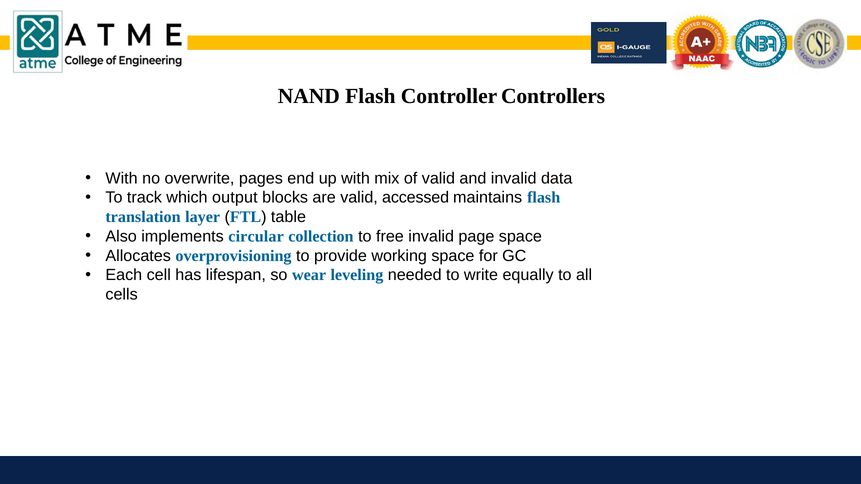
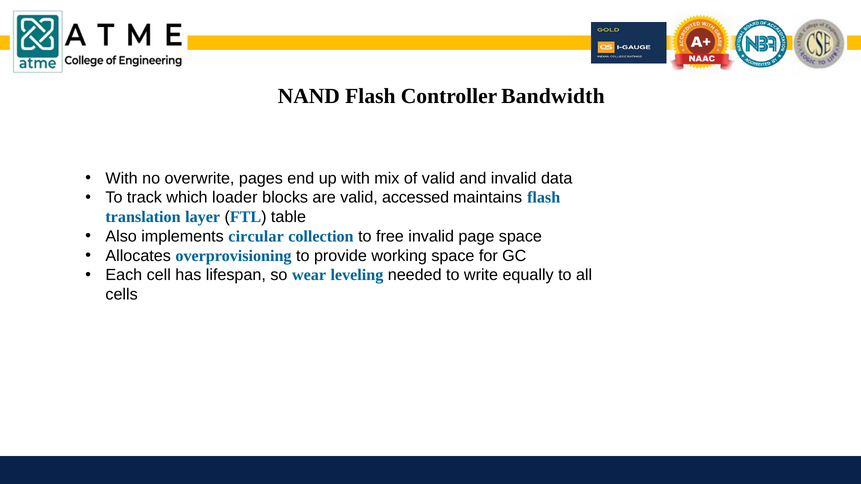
Controllers: Controllers -> Bandwidth
output: output -> loader
